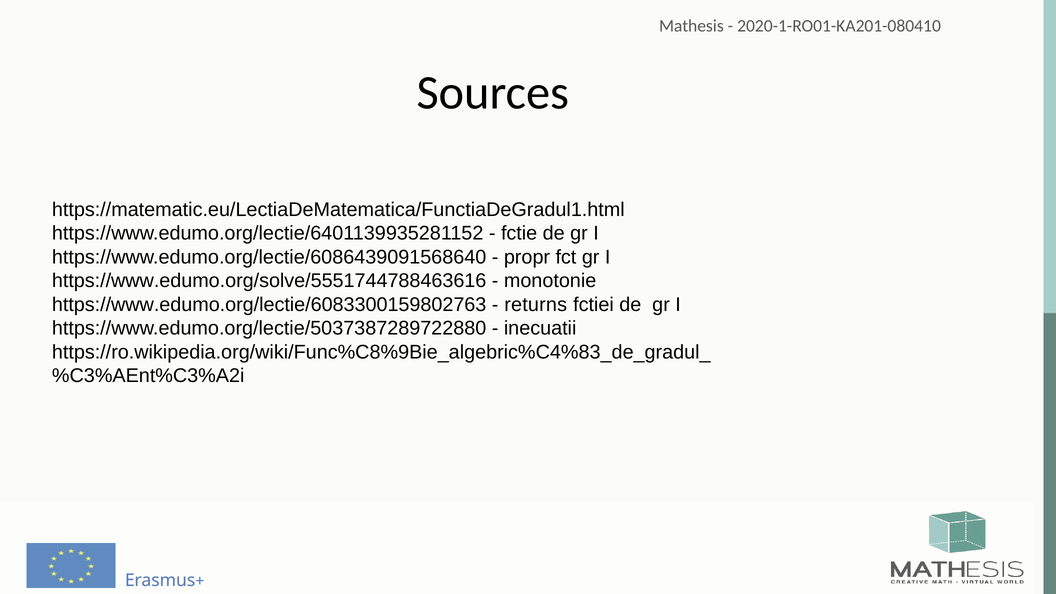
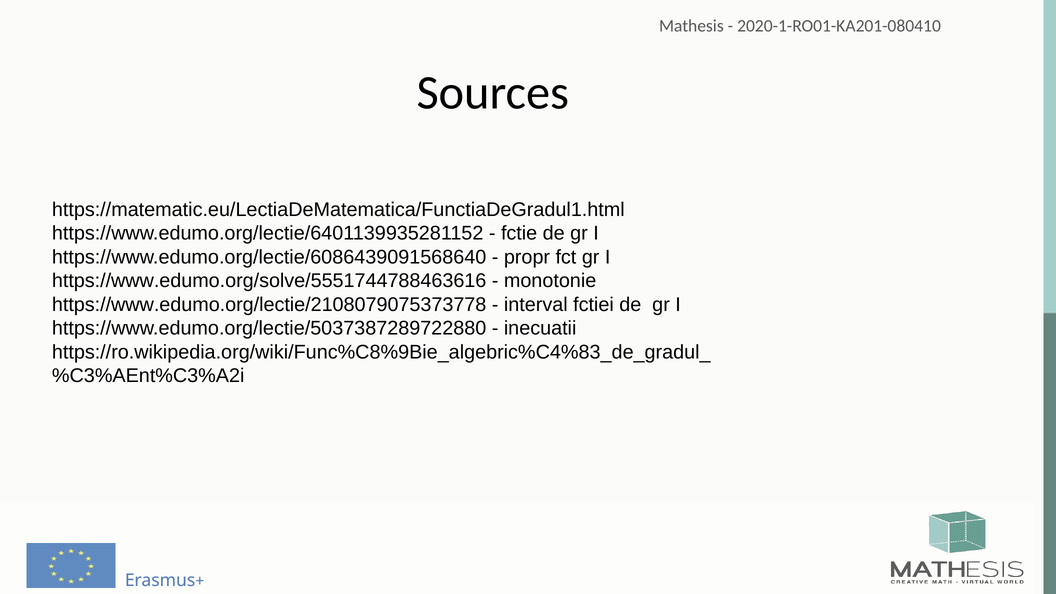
https://www.edumo.org/lectie/6083300159802763: https://www.edumo.org/lectie/6083300159802763 -> https://www.edumo.org/lectie/2108079075373778
returns: returns -> interval
